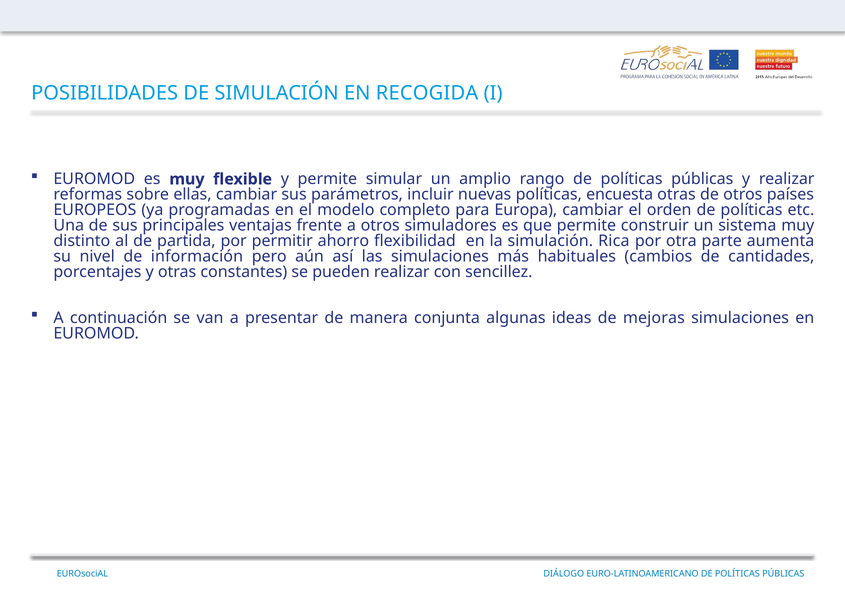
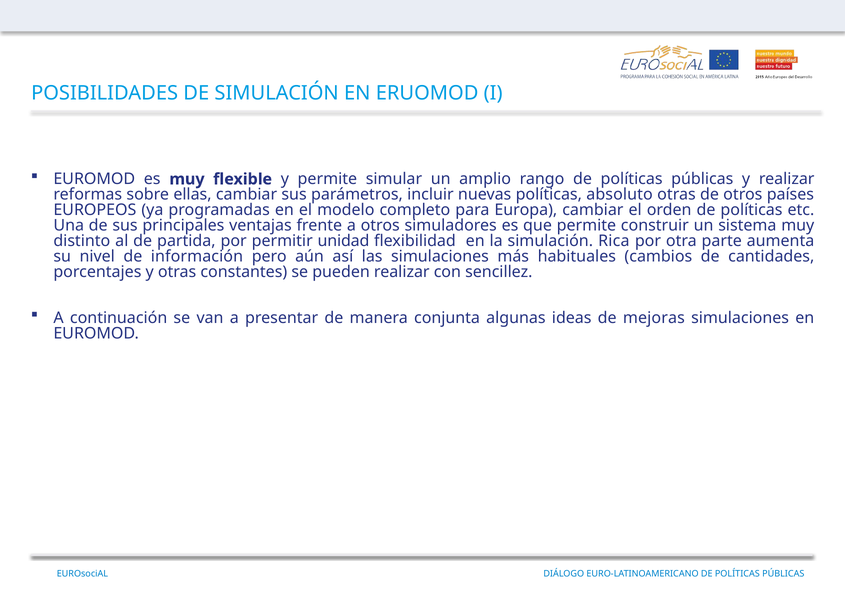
RECOGIDA: RECOGIDA -> ERUOMOD
encuesta: encuesta -> absoluto
ahorro: ahorro -> unidad
